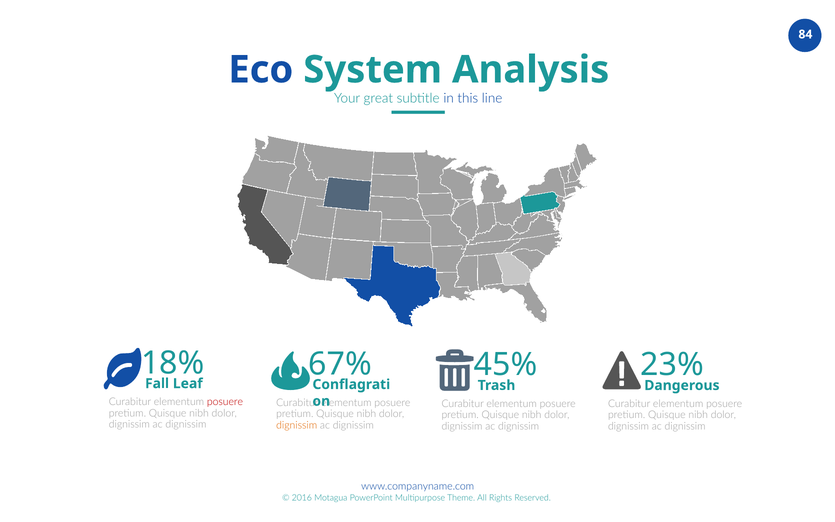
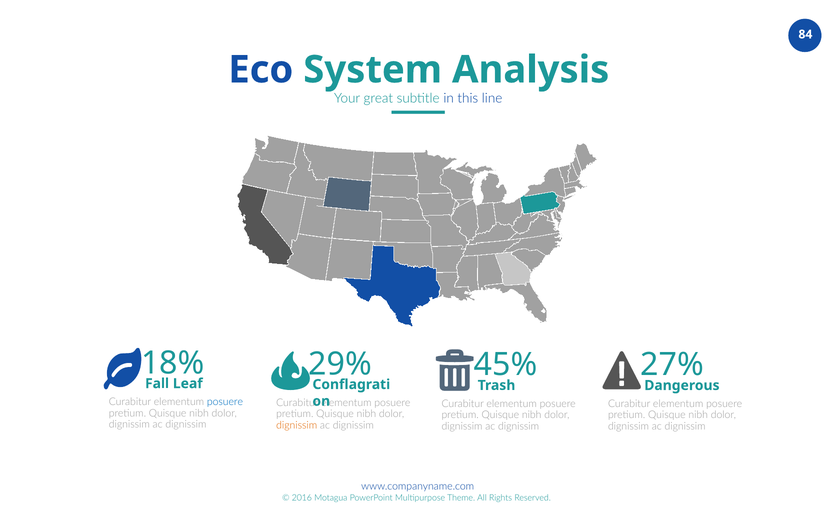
67%: 67% -> 29%
23%: 23% -> 27%
posuere at (225, 402) colour: red -> blue
